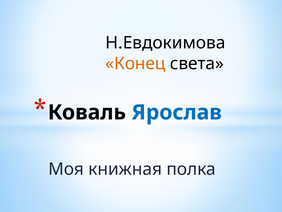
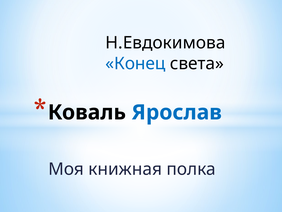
Конец colour: orange -> blue
